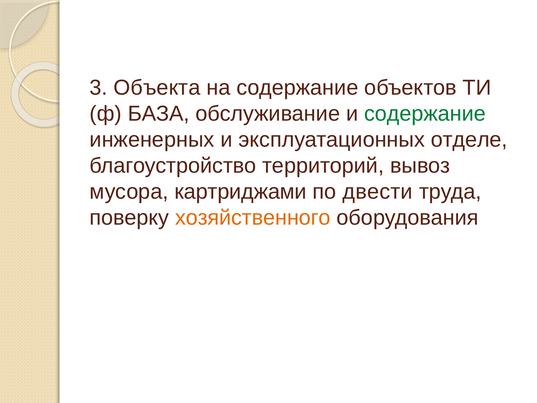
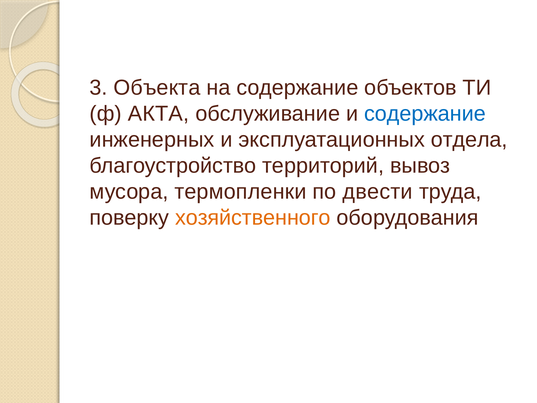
БАЗА: БАЗА -> АКТА
содержание at (425, 114) colour: green -> blue
отделе: отделе -> отдела
картриджами: картриджами -> термопленки
